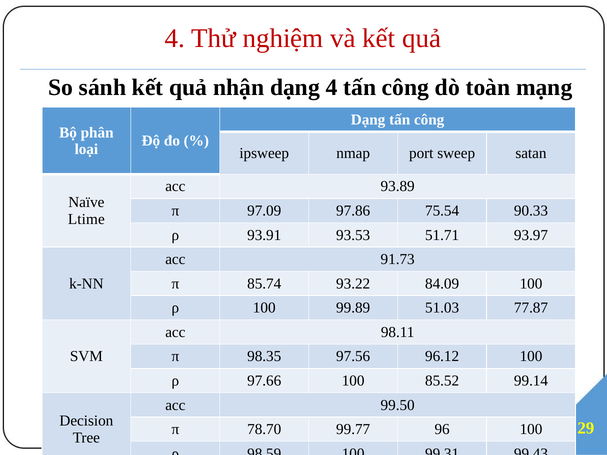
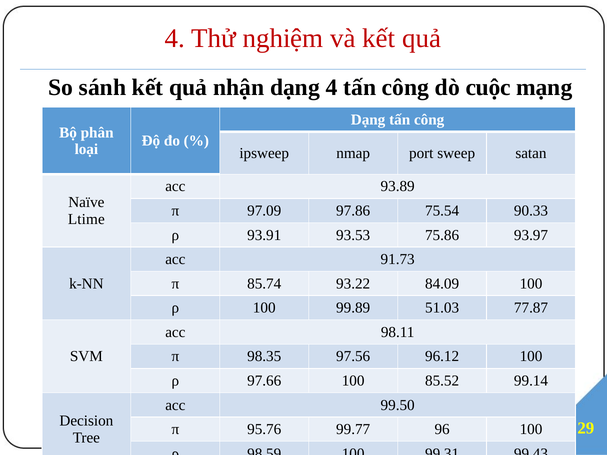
toàn: toàn -> cuộc
51.71: 51.71 -> 75.86
78.70: 78.70 -> 95.76
